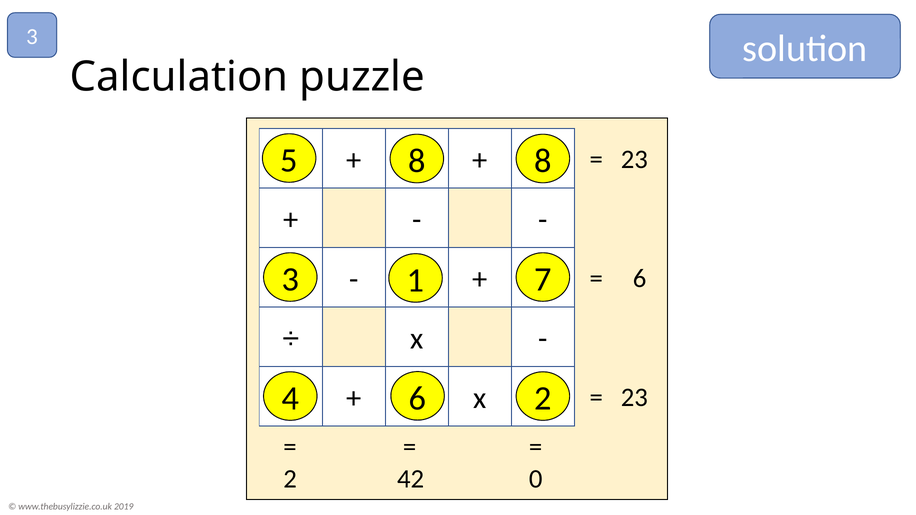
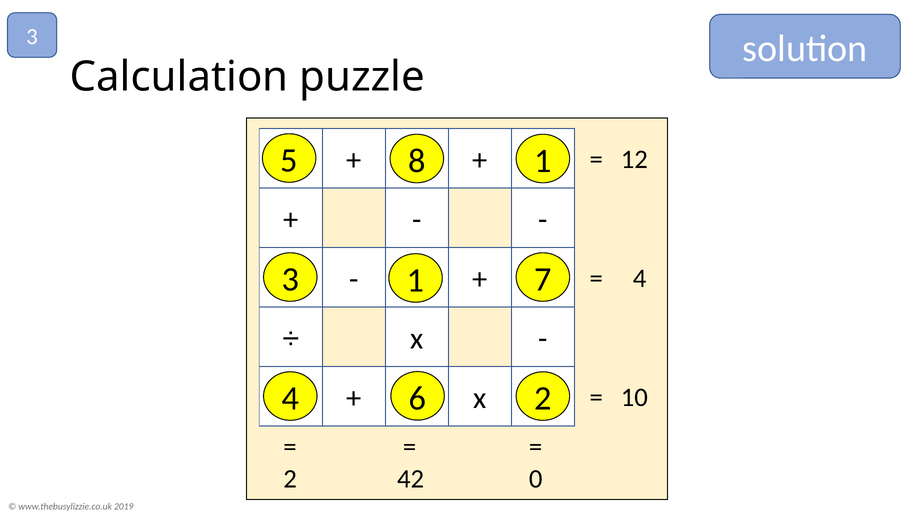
8 8: 8 -> 1
23 at (634, 160): 23 -> 12
6 at (640, 279): 6 -> 4
23 at (634, 398): 23 -> 10
